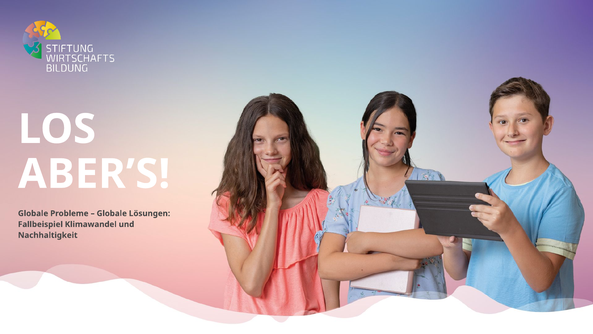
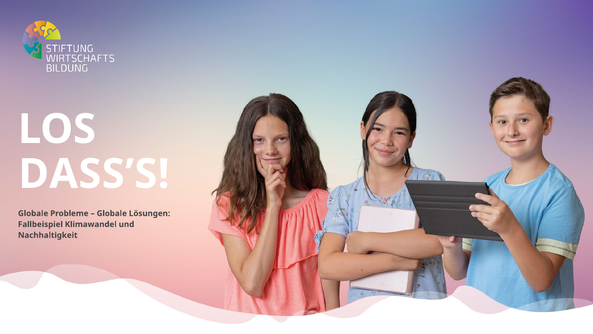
ABER’S: ABER’S -> DASS’S
